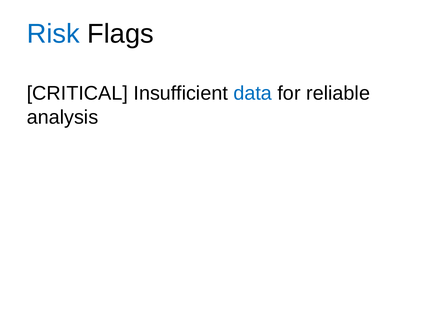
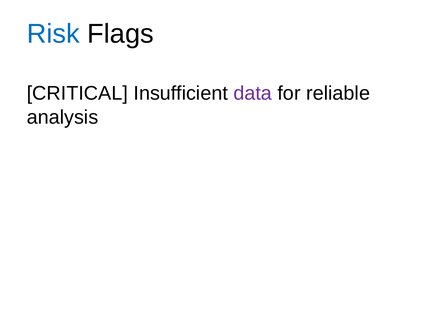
data colour: blue -> purple
